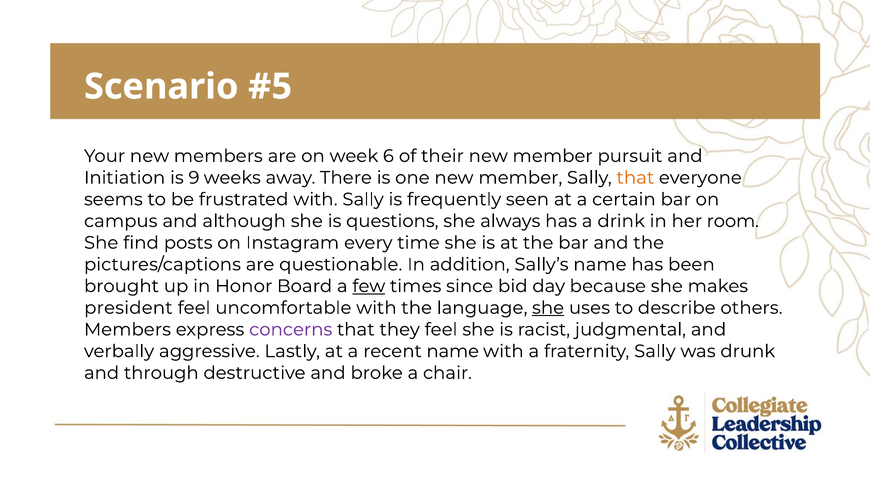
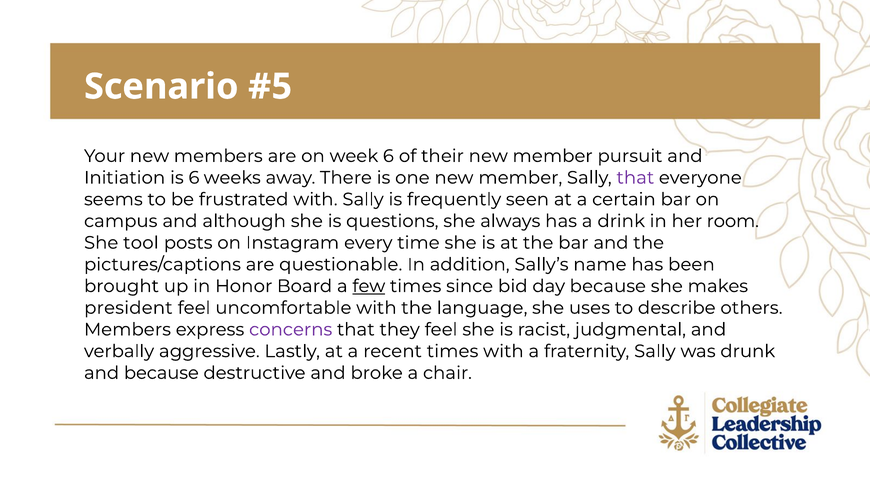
is 9: 9 -> 6
that at (635, 178) colour: orange -> purple
find: find -> tool
she at (548, 308) underline: present -> none
recent name: name -> times
and through: through -> because
